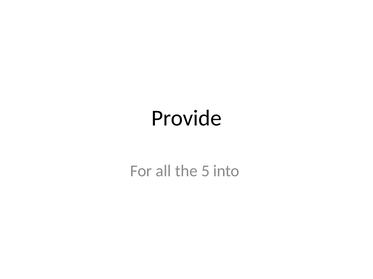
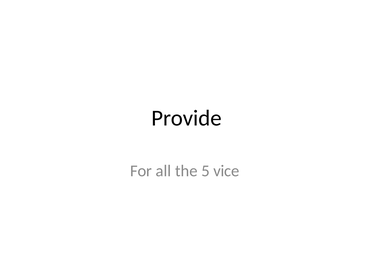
into: into -> vice
